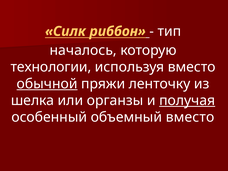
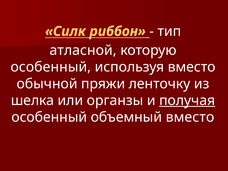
началось: началось -> атласной
технологии at (51, 67): технологии -> особенный
обычной underline: present -> none
